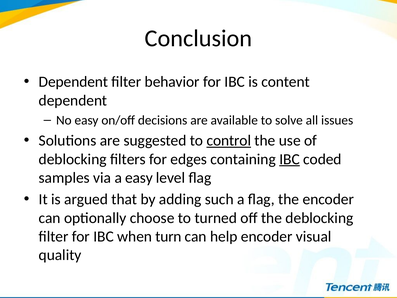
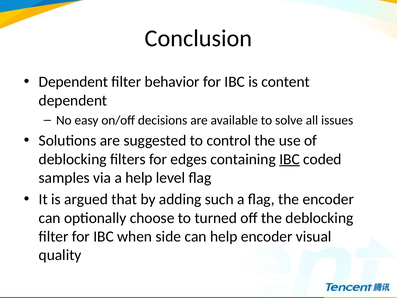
control underline: present -> none
a easy: easy -> help
turn: turn -> side
